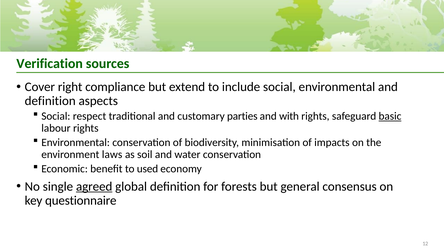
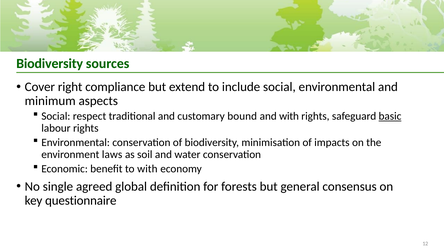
Verification at (50, 63): Verification -> Biodiversity
definition at (50, 101): definition -> minimum
parties: parties -> bound
to used: used -> with
agreed underline: present -> none
